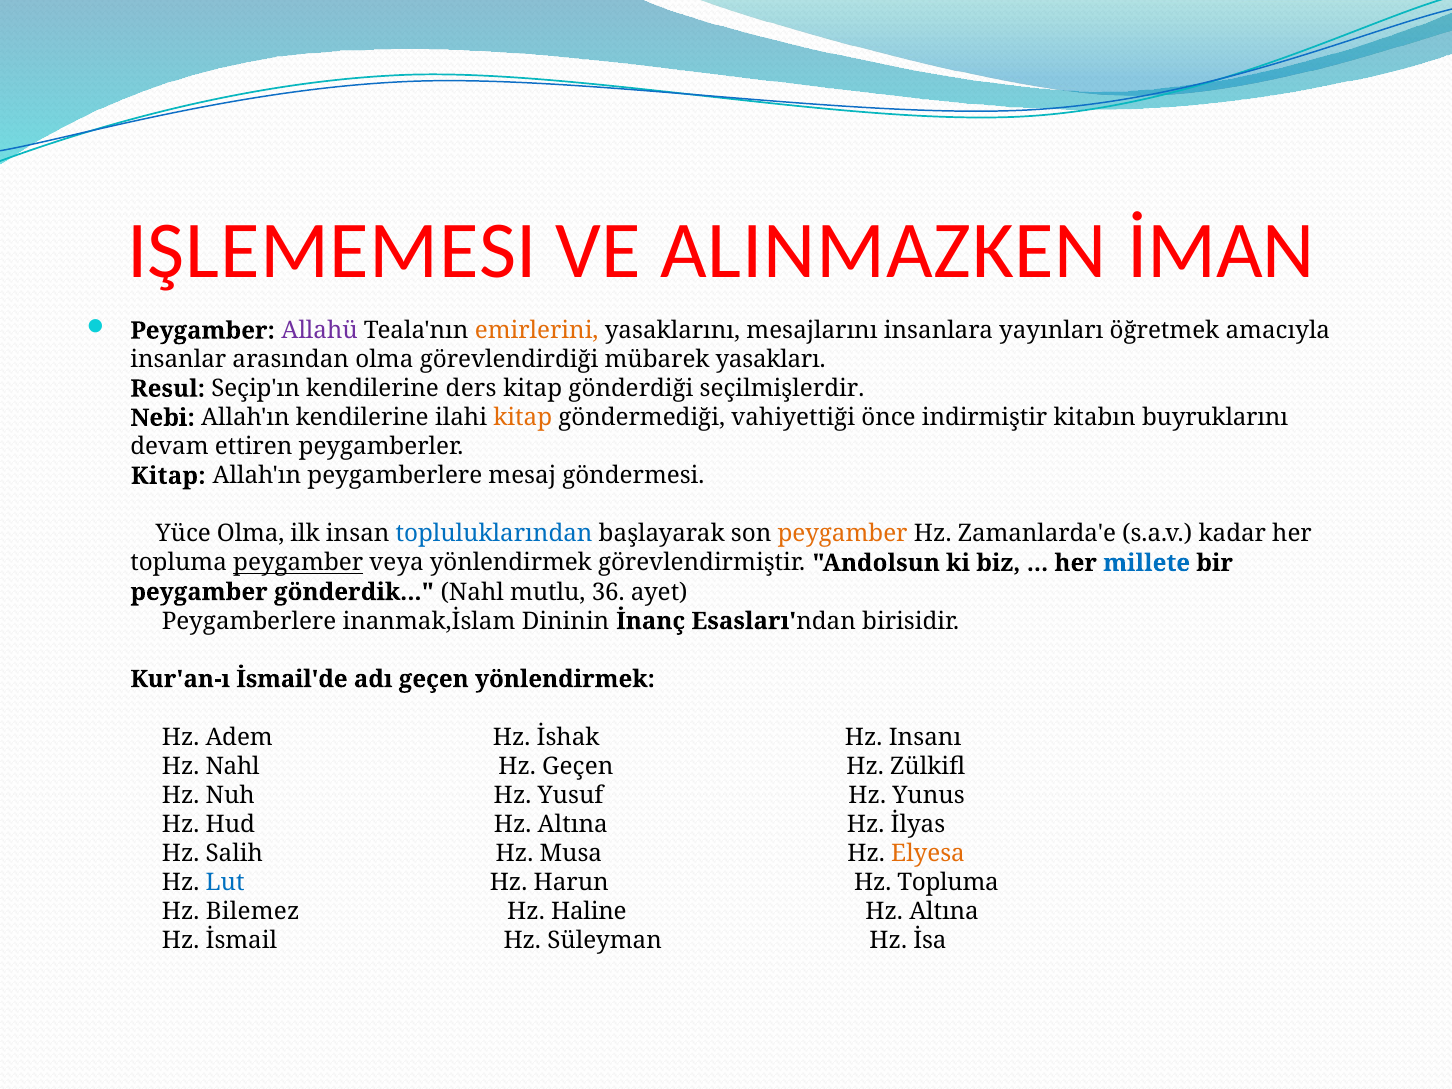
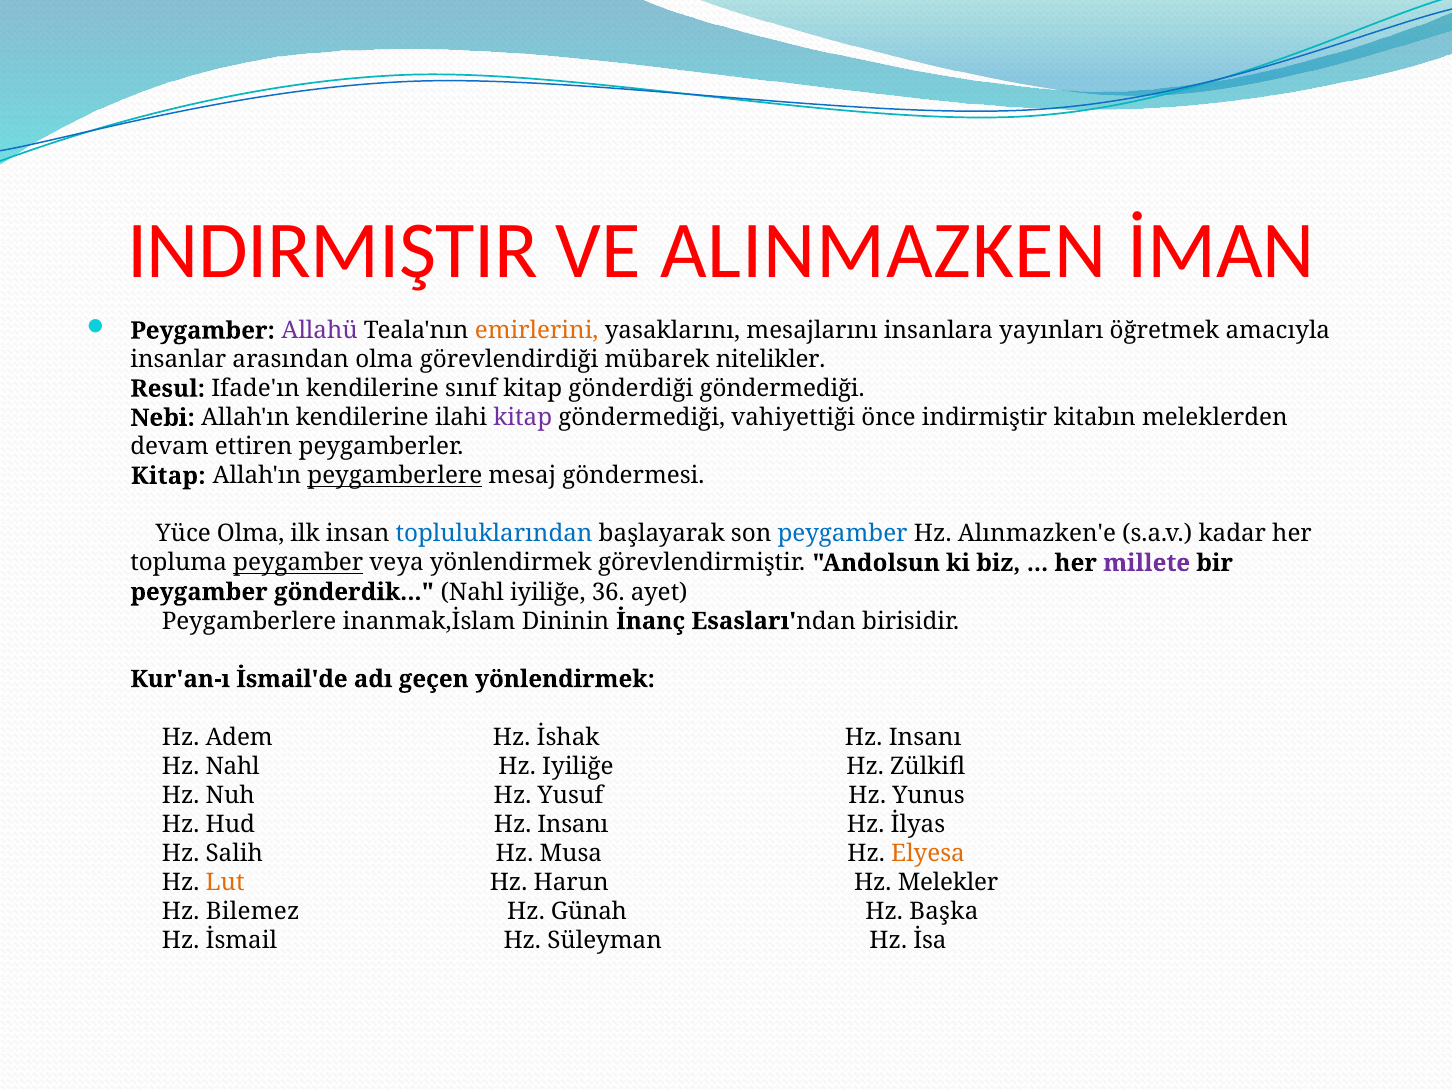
IŞLEMEMESI at (332, 251): IŞLEMEMESI -> INDIRMIŞTIR
yasakları: yasakları -> nitelikler
Seçip'ın: Seçip'ın -> Ifade'ın
ders: ders -> sınıf
gönderdiği seçilmişlerdir: seçilmişlerdir -> göndermediği
kitap at (523, 418) colour: orange -> purple
buyruklarını: buyruklarını -> meleklerden
peygamberlere at (395, 476) underline: none -> present
peygamber at (843, 534) colour: orange -> blue
Zamanlarda'e: Zamanlarda'e -> Alınmazken'e
millete colour: blue -> purple
Nahl mutlu: mutlu -> iyiliğe
Hz Geçen: Geçen -> Iyiliğe
Hud Hz Altına: Altına -> Insanı
Lut colour: blue -> orange
Hz Topluma: Topluma -> Melekler
Haline: Haline -> Günah
Altına at (944, 911): Altına -> Başka
